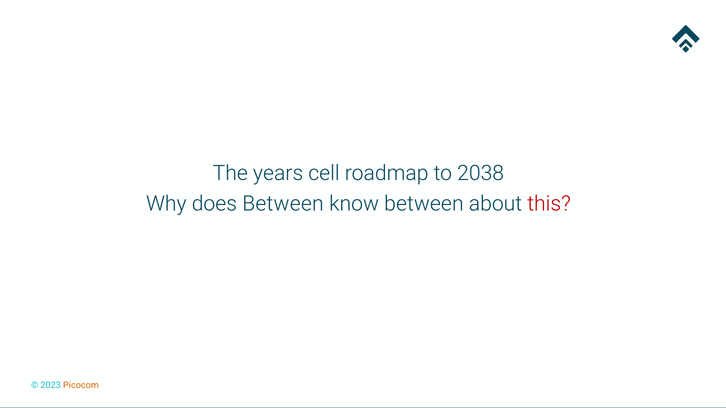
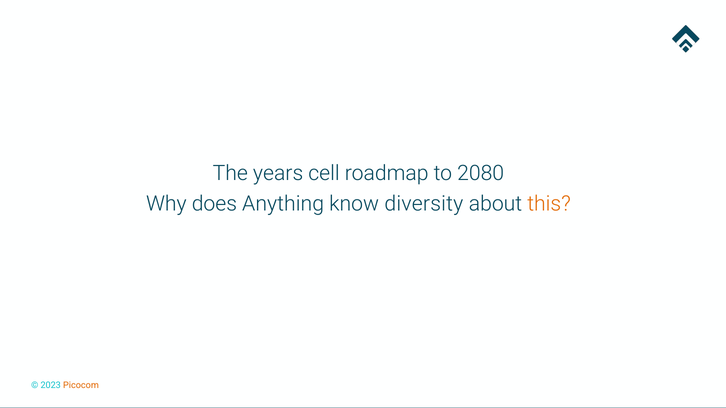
2038: 2038 -> 2080
does Between: Between -> Anything
know between: between -> diversity
this colour: red -> orange
